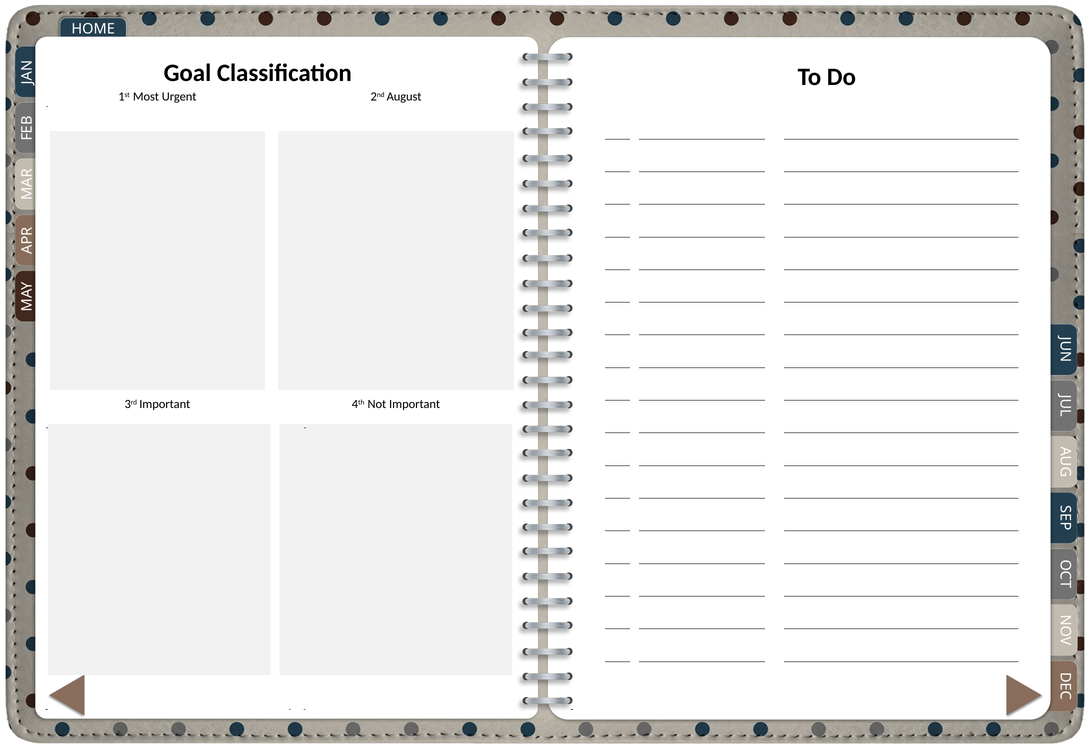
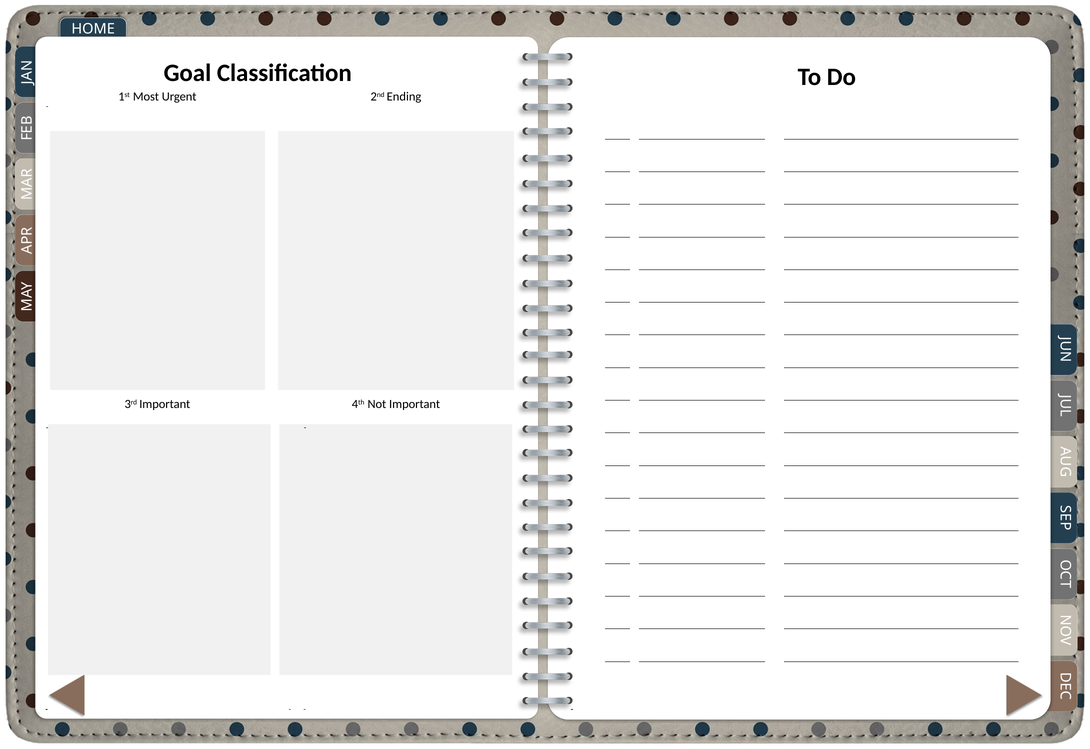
August: August -> Ending
